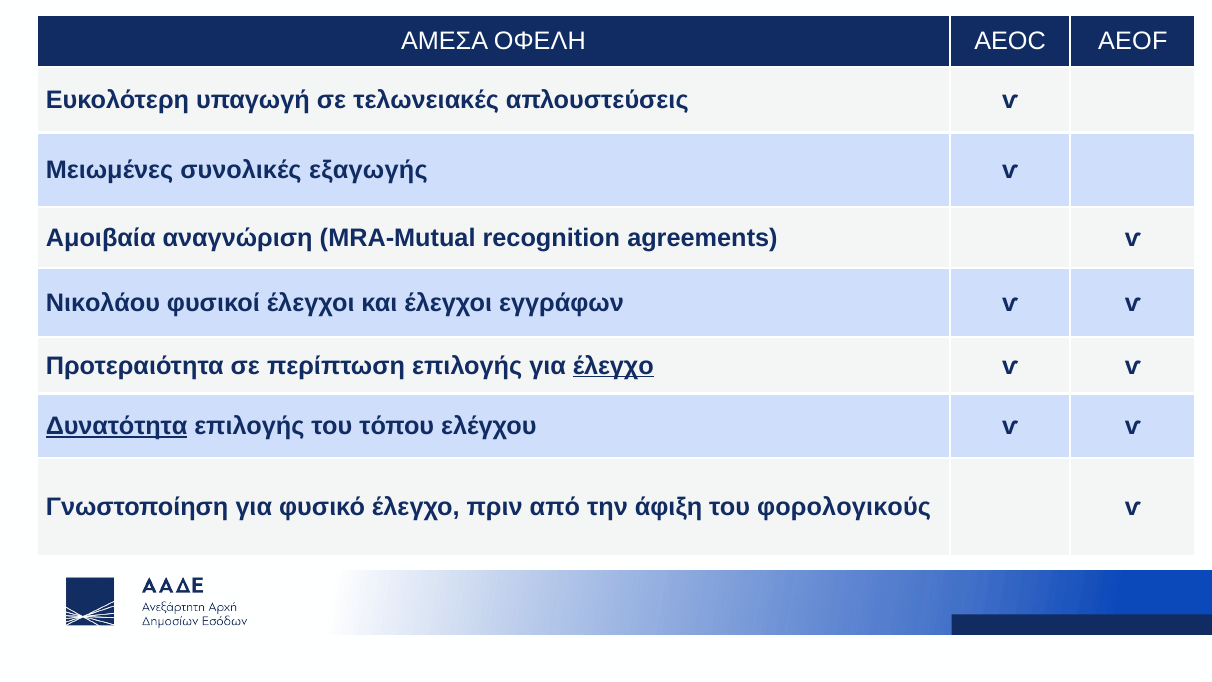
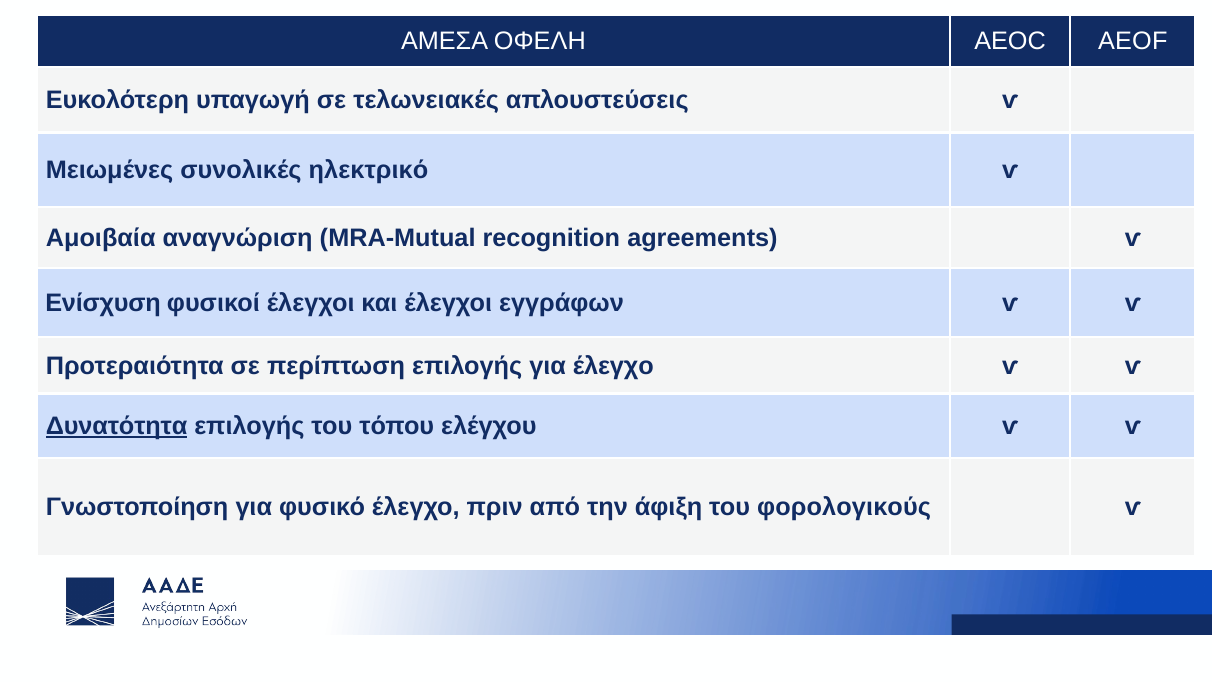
εξαγωγής: εξαγωγής -> ηλεκτρικό
Νικολάου: Νικολάου -> Ενίσχυση
έλεγχο at (613, 366) underline: present -> none
